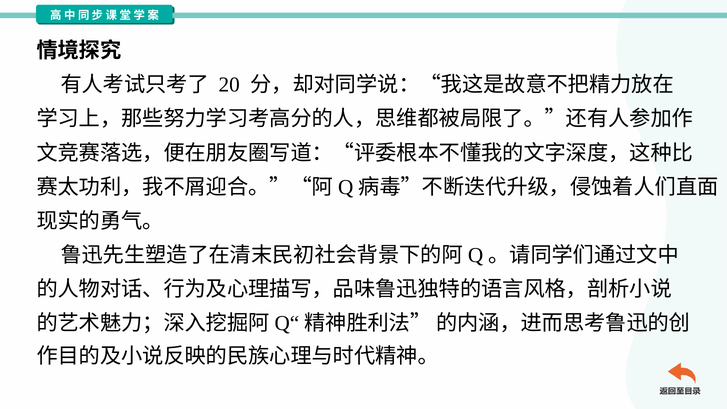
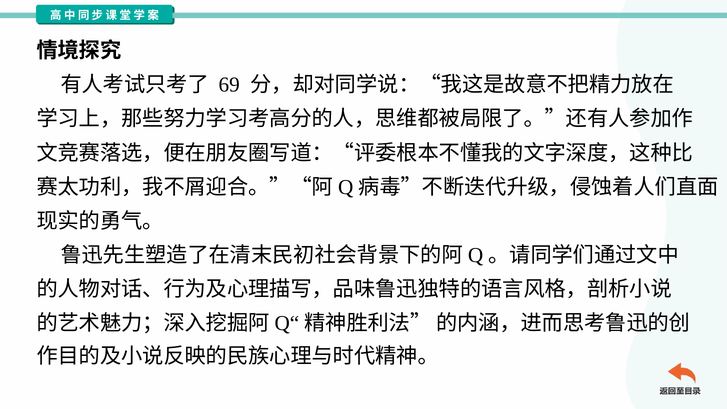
20: 20 -> 69
